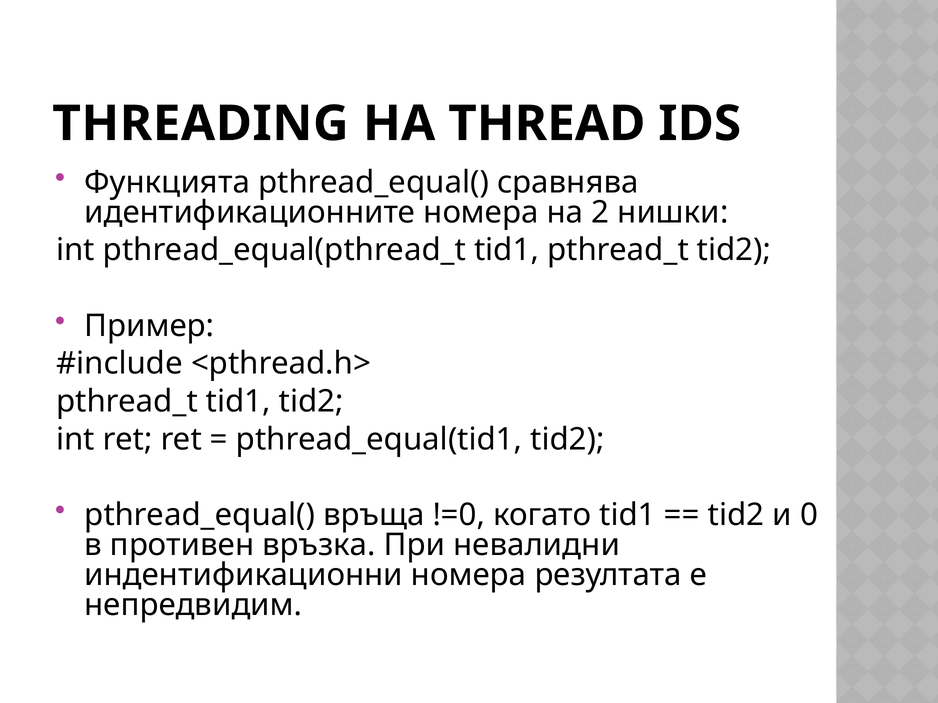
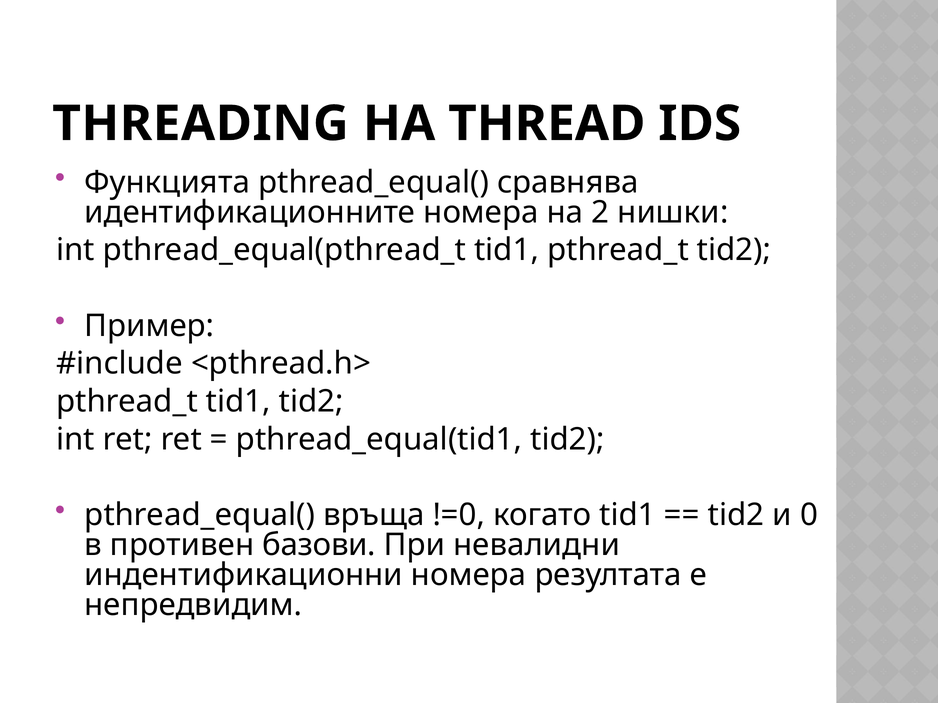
връзка: връзка -> базови
